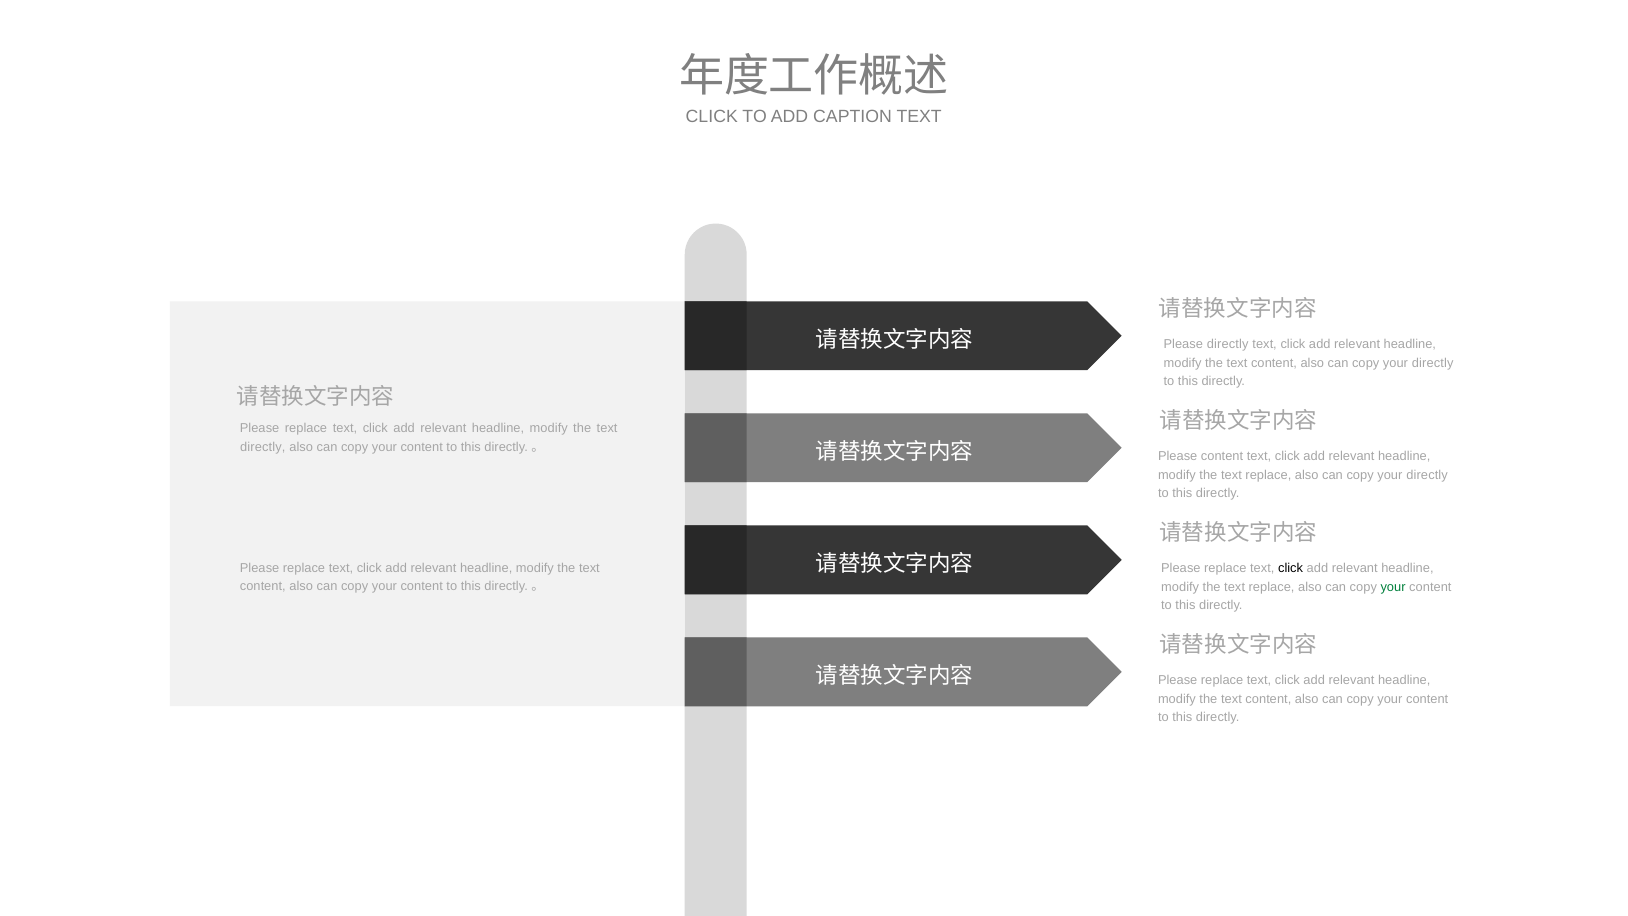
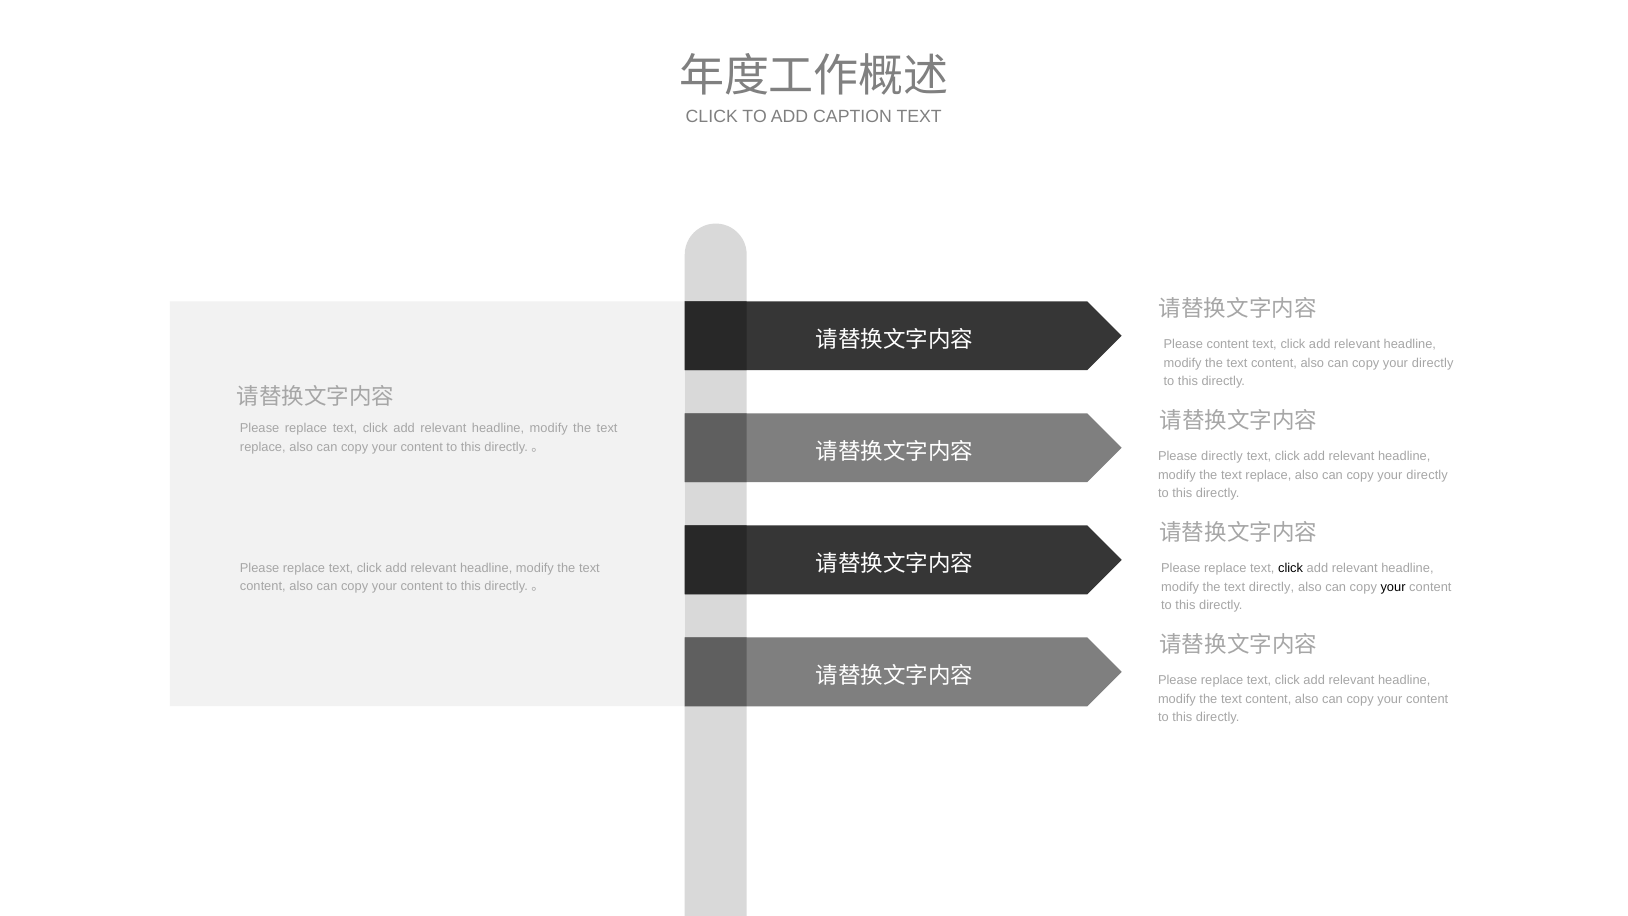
Please directly: directly -> content
directly at (263, 447): directly -> replace
Please content: content -> directly
replace at (1272, 587): replace -> directly
your at (1393, 587) colour: green -> black
